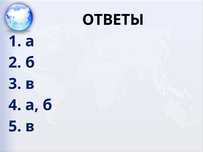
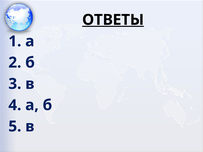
ОТВЕТЫ underline: none -> present
